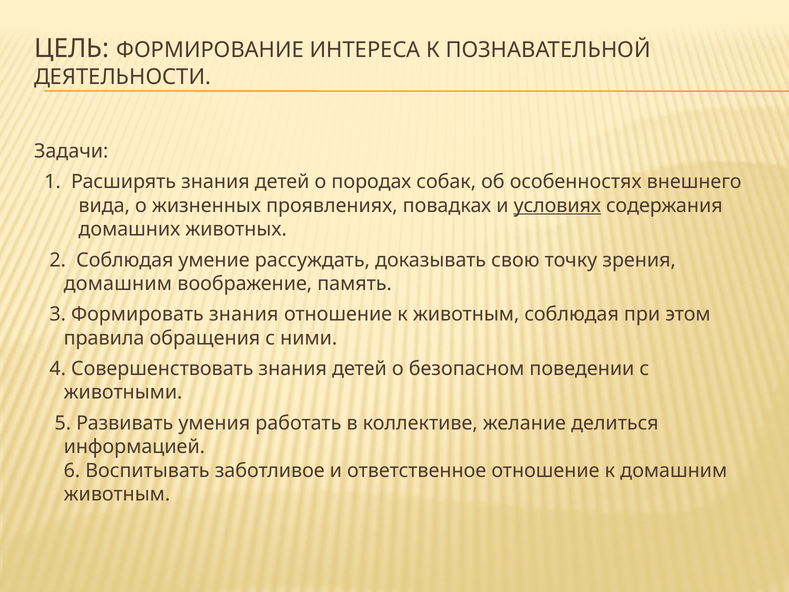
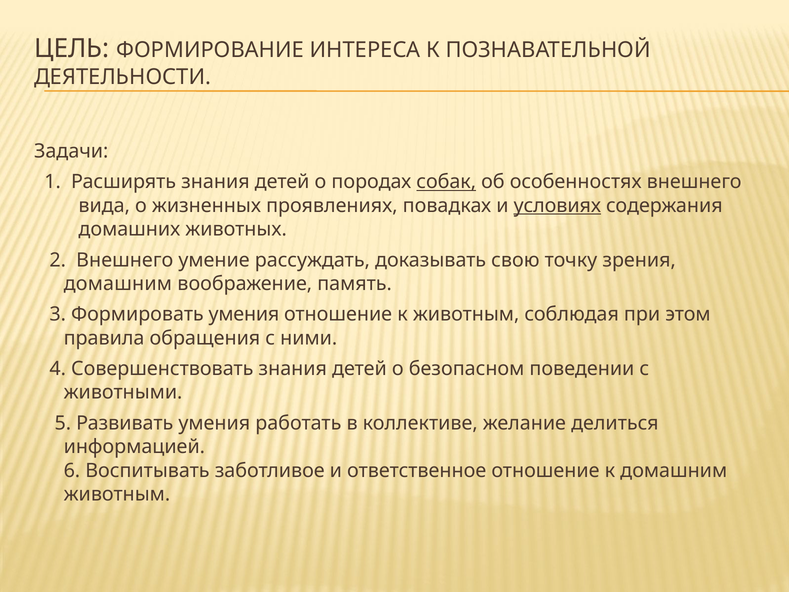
собак underline: none -> present
2 Соблюдая: Соблюдая -> Внешнего
Формировать знания: знания -> умения
